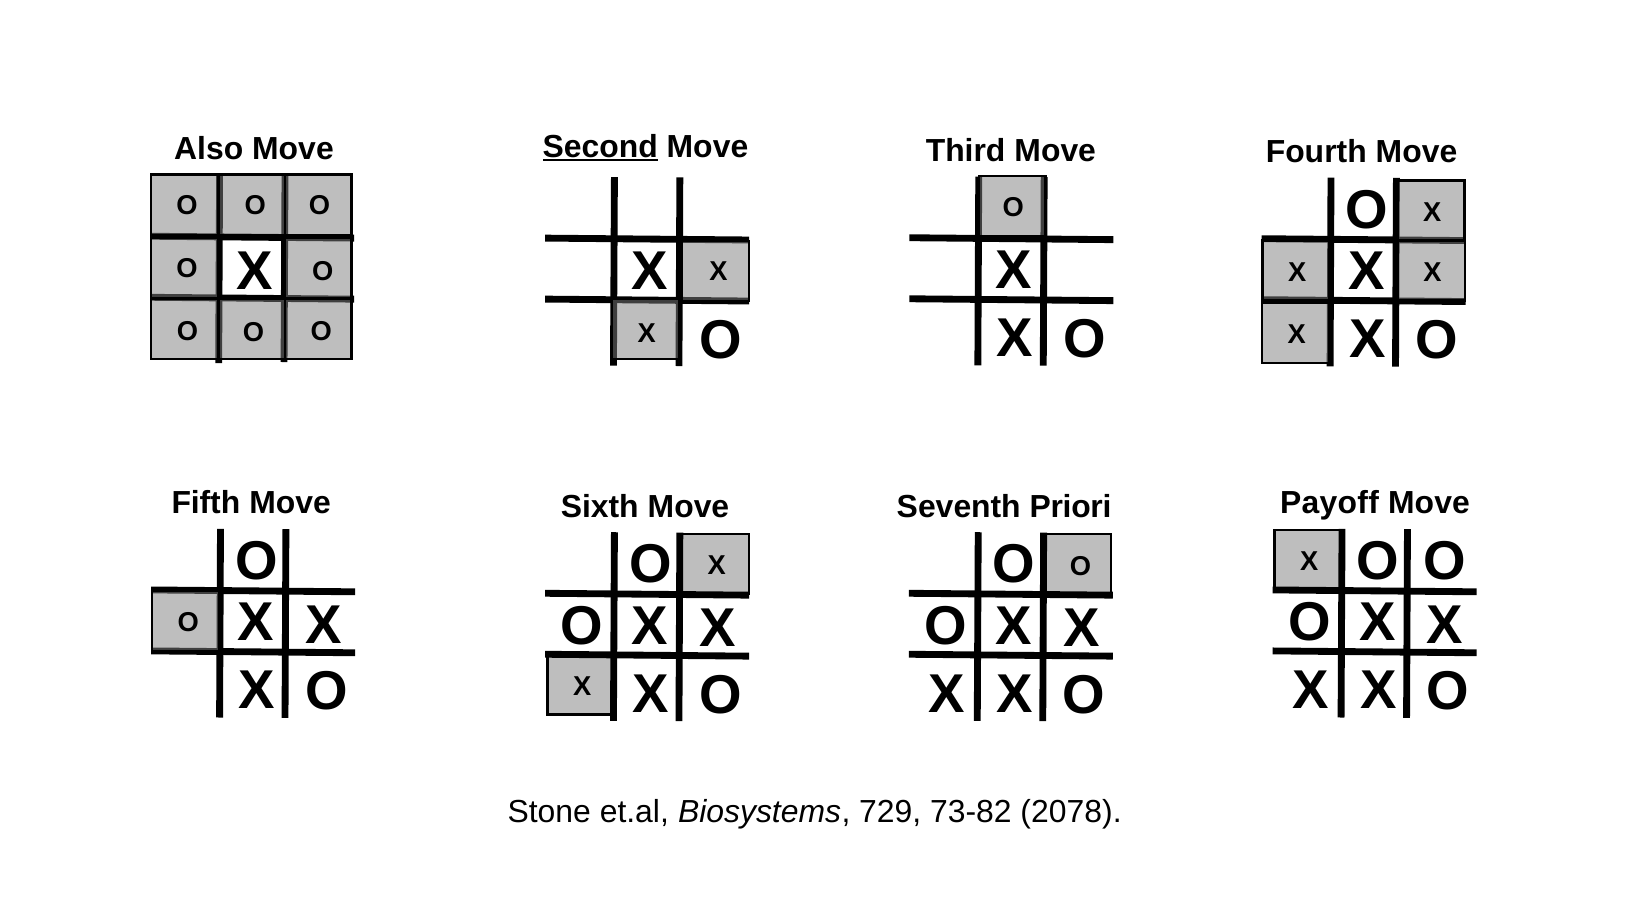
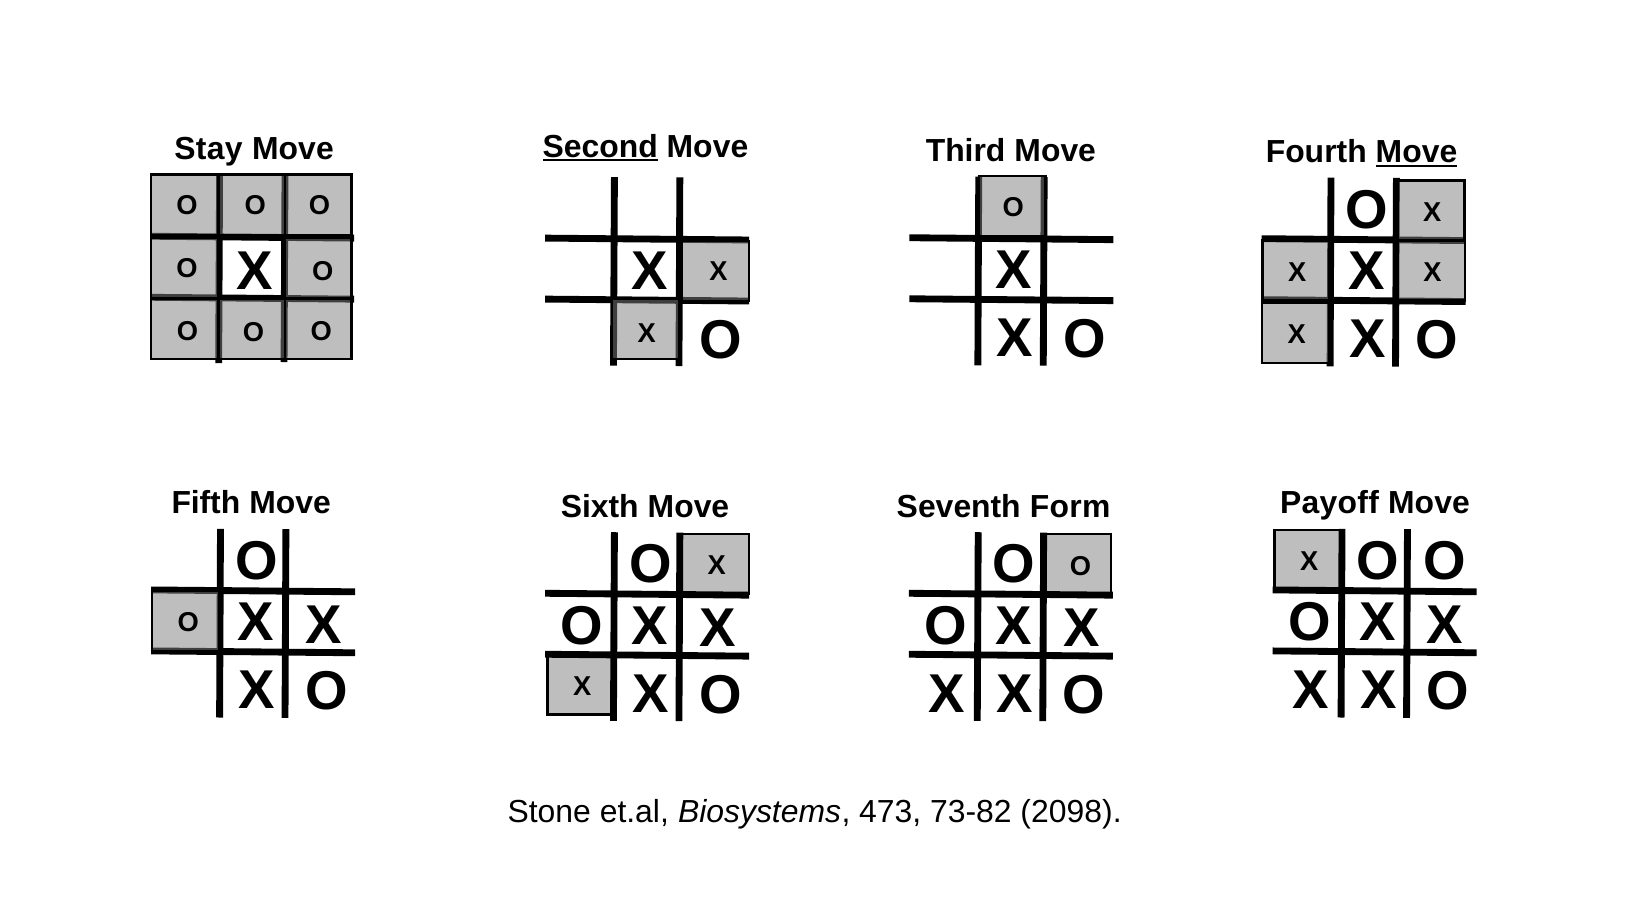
Also: Also -> Stay
Move at (1416, 152) underline: none -> present
Priori: Priori -> Form
729: 729 -> 473
2078: 2078 -> 2098
